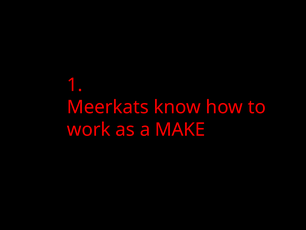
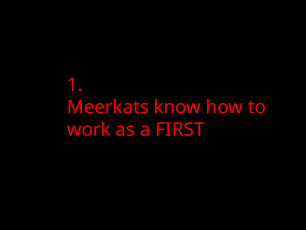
MAKE: MAKE -> FIRST
